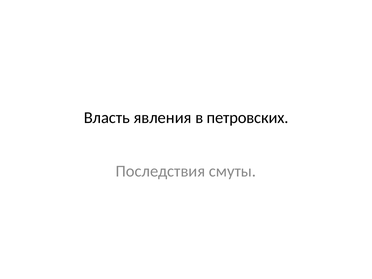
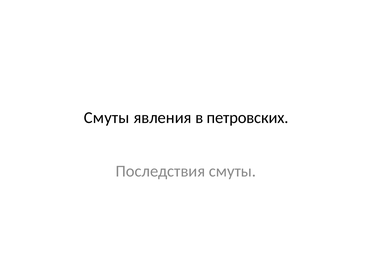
Власть at (107, 118): Власть -> Смуты
